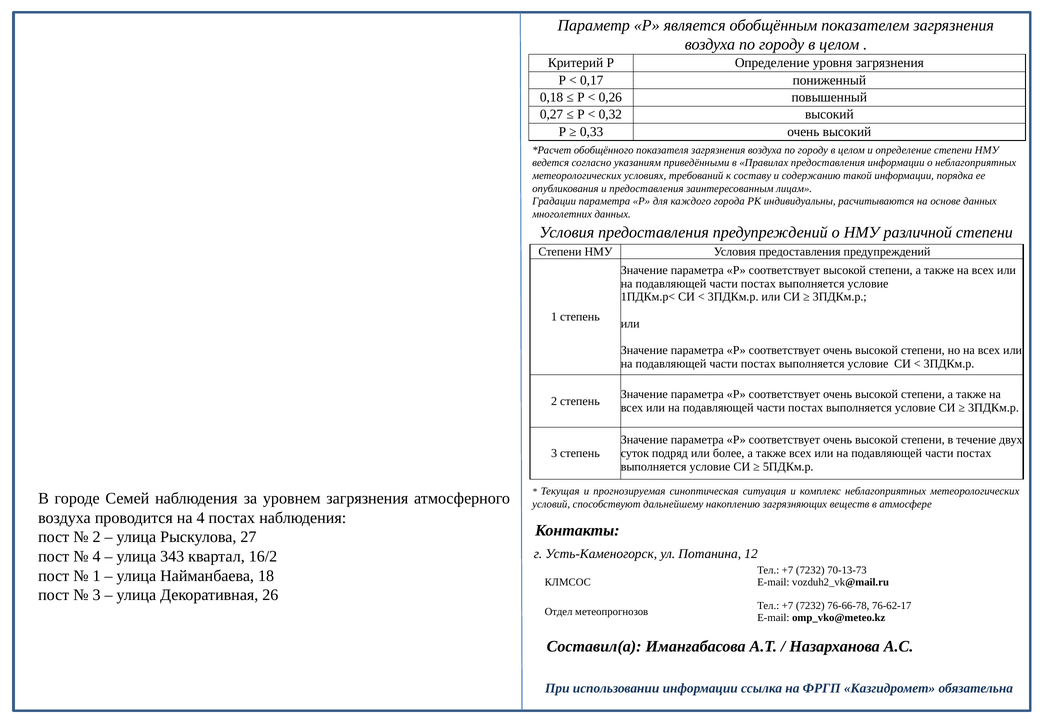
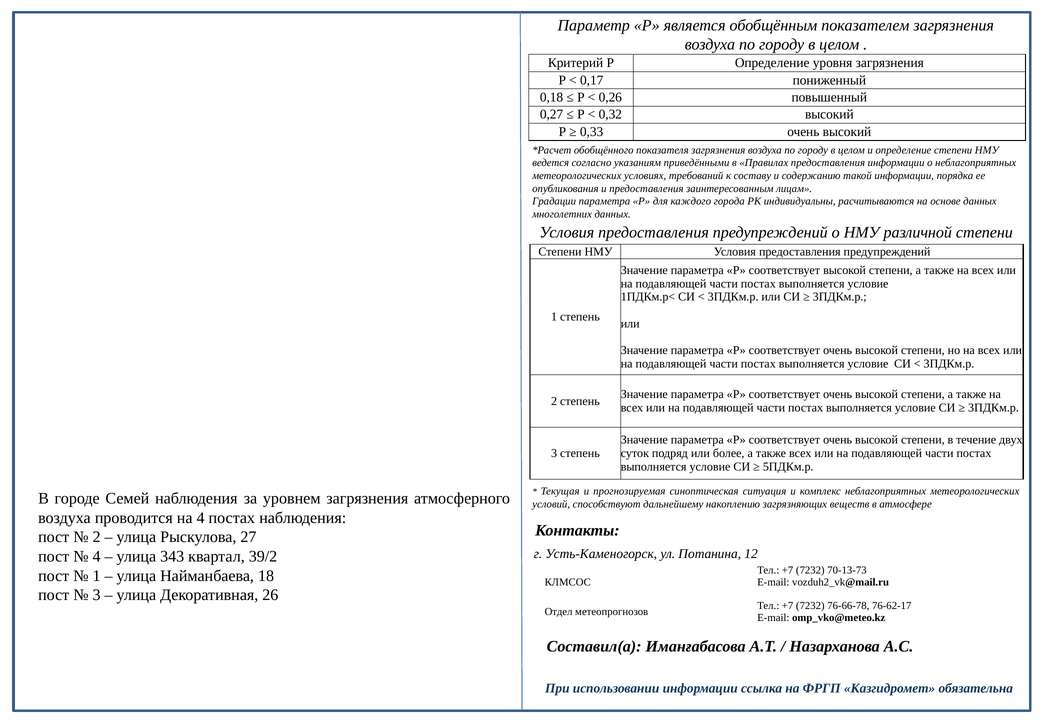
16/2: 16/2 -> 39/2
